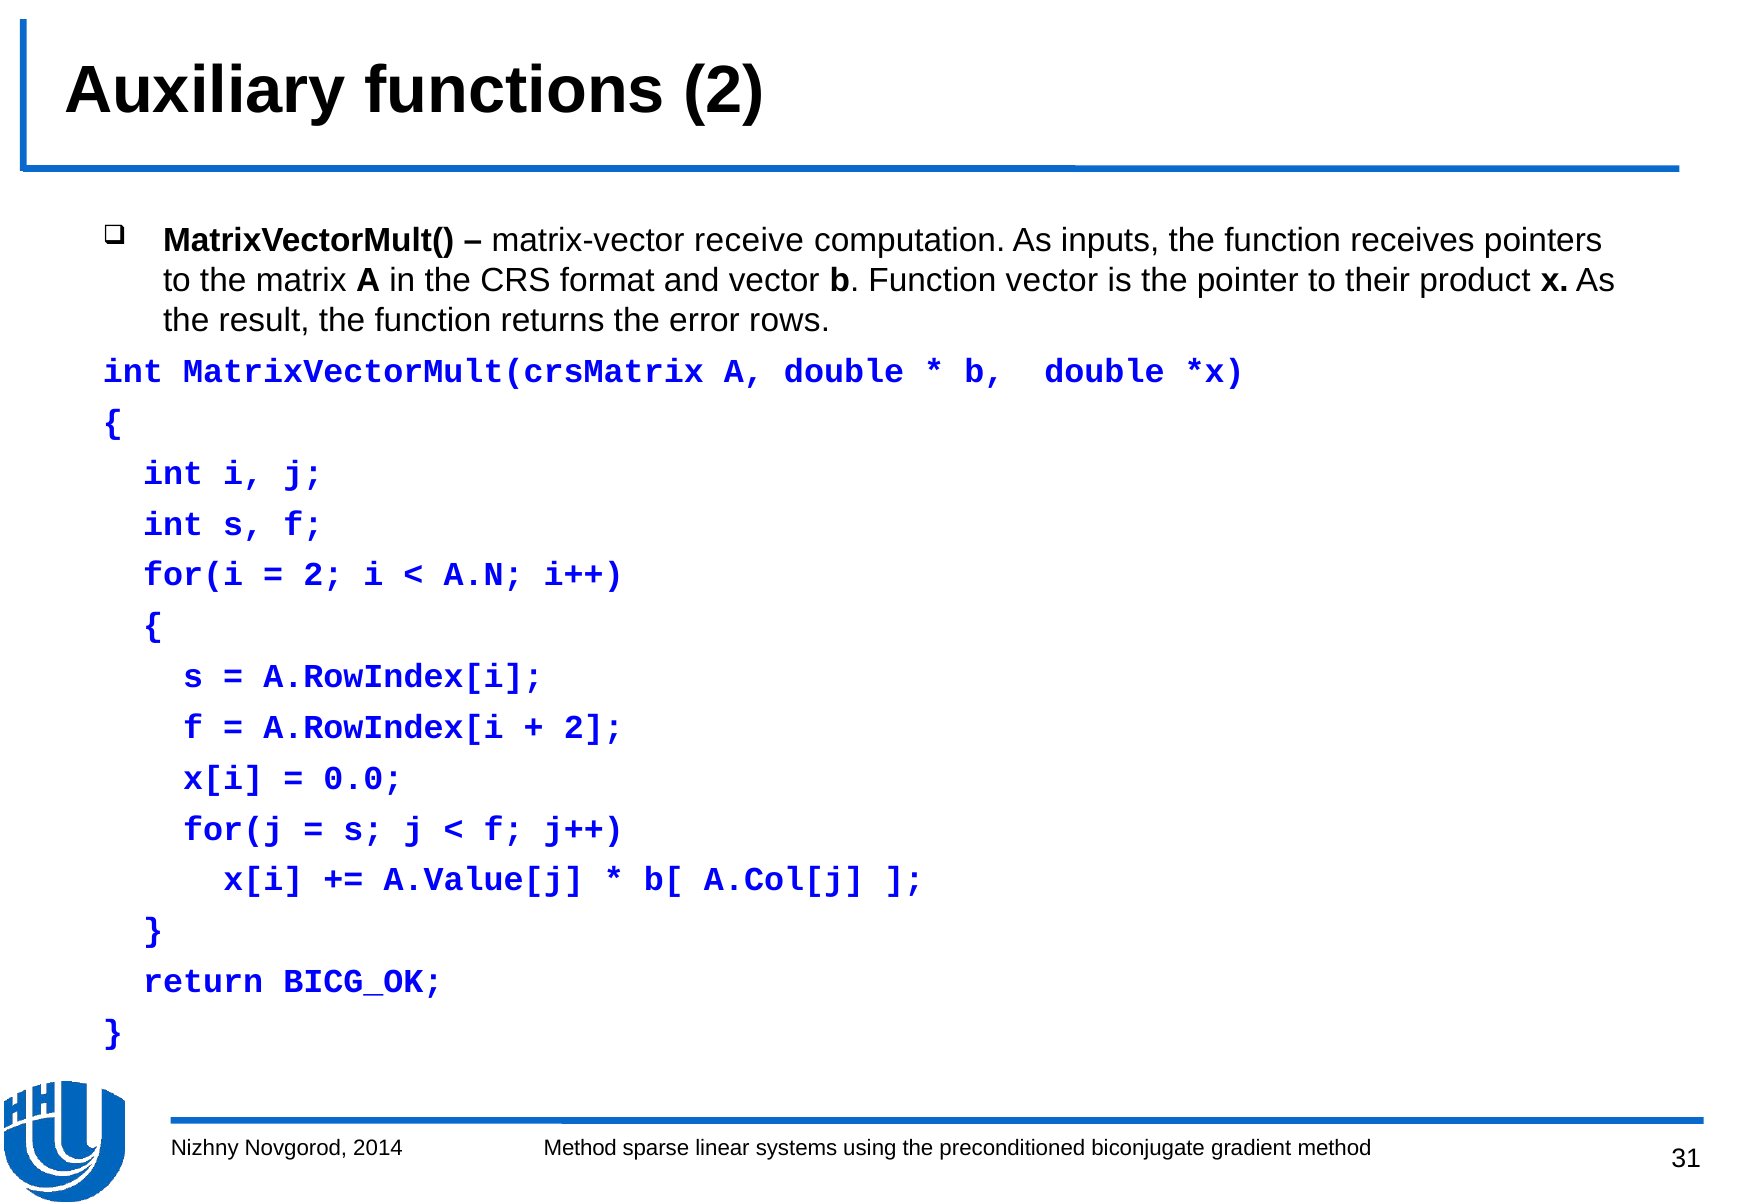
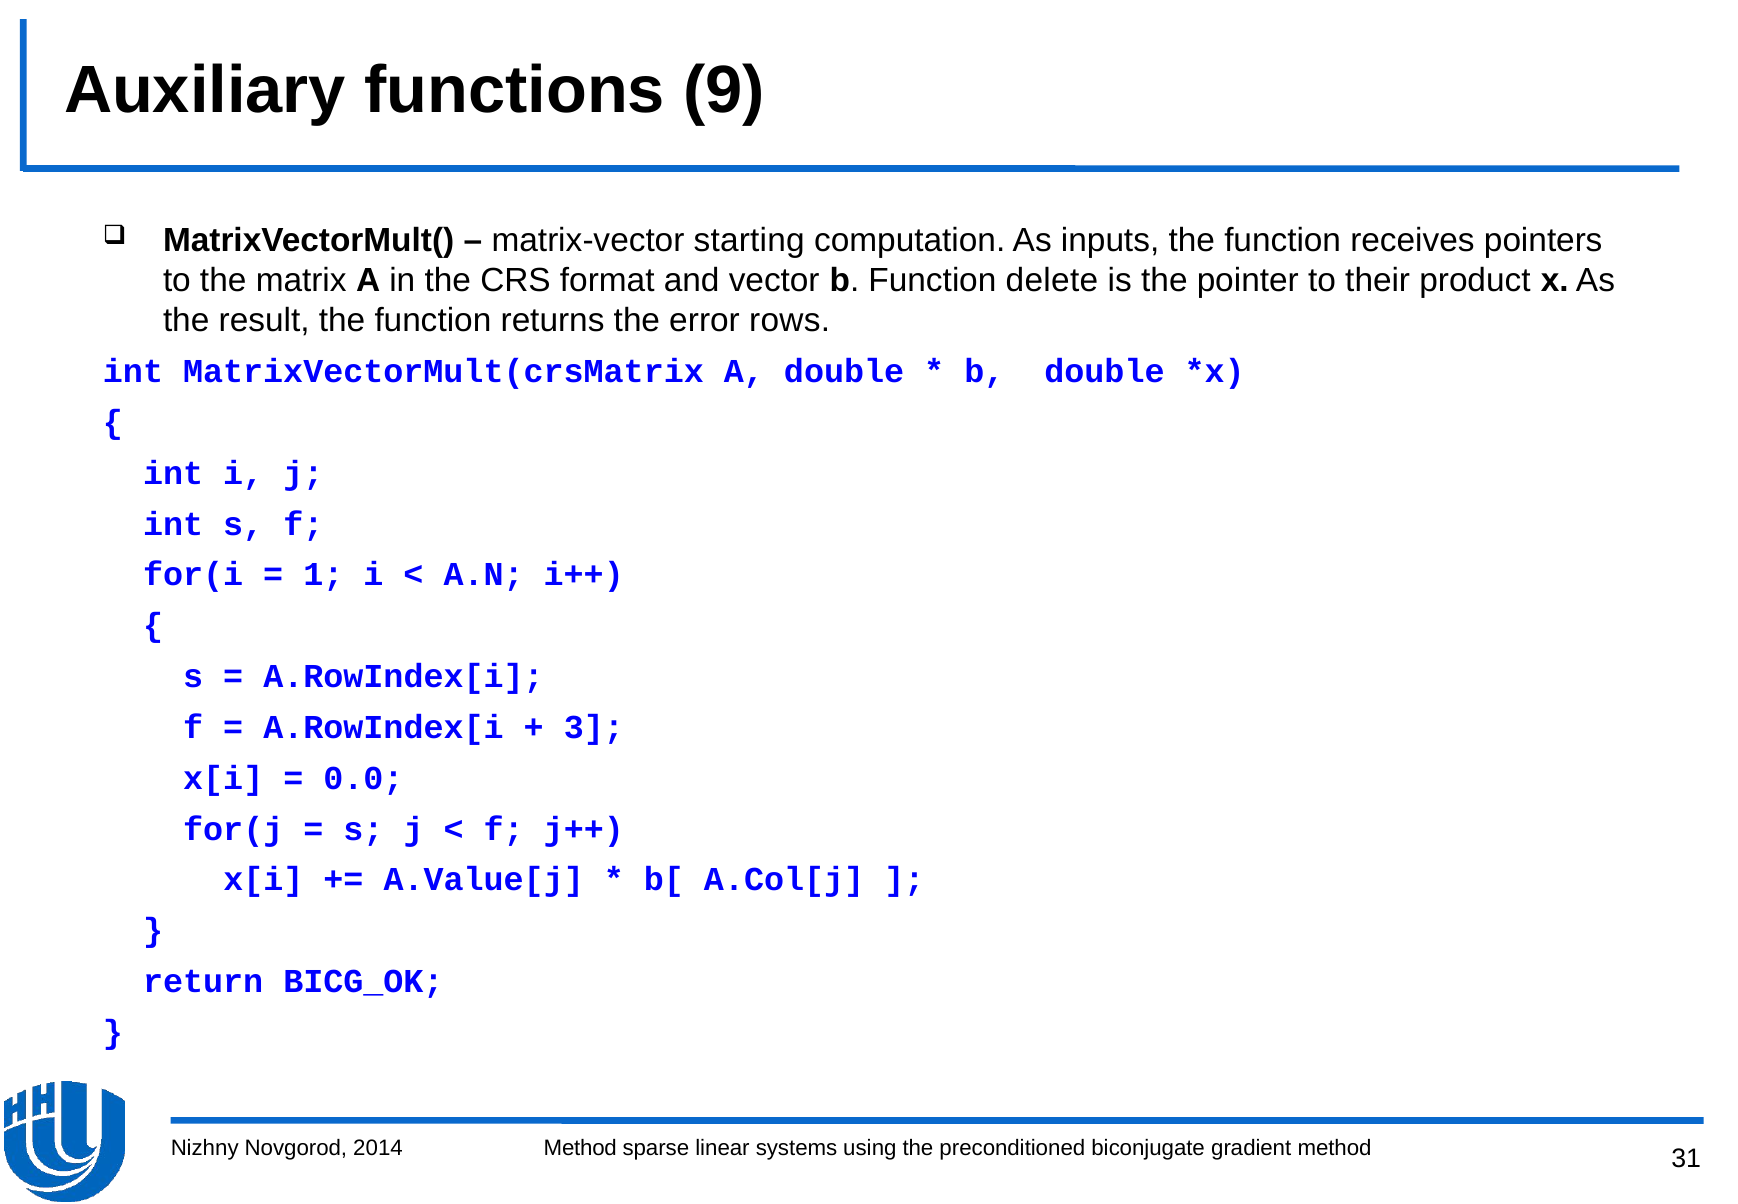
functions 2: 2 -> 9
receive: receive -> starting
Function vector: vector -> delete
2 at (323, 575): 2 -> 1
2 at (594, 727): 2 -> 3
